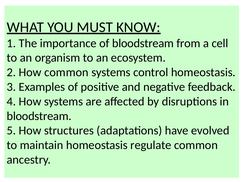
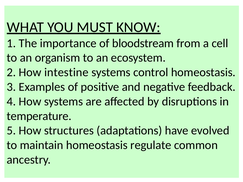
How common: common -> intestine
bloodstream at (39, 116): bloodstream -> temperature
